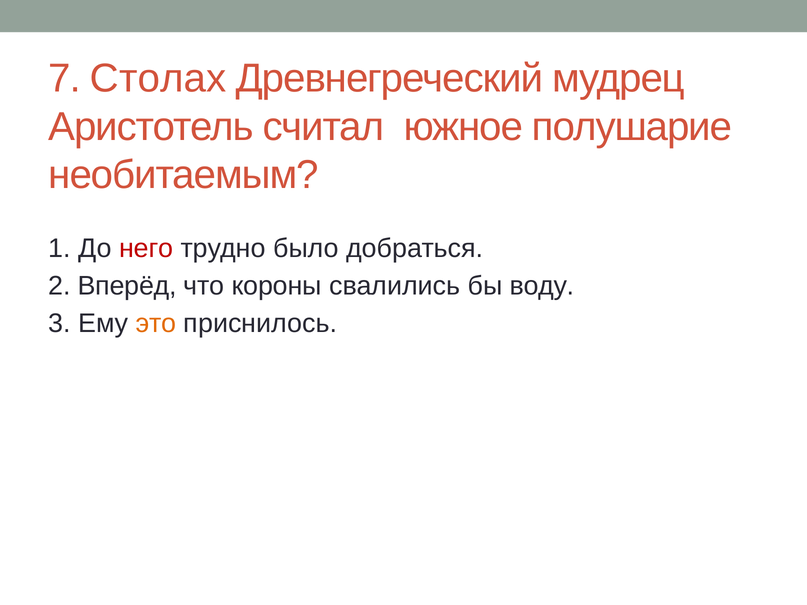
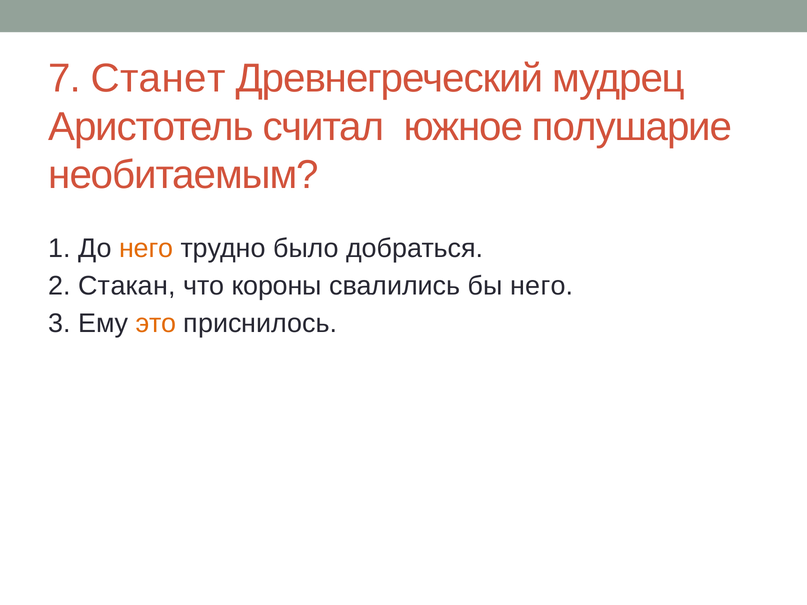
Столах: Столах -> Станет
него at (146, 248) colour: red -> orange
Вперёд: Вперёд -> Стакан
бы воду: воду -> него
